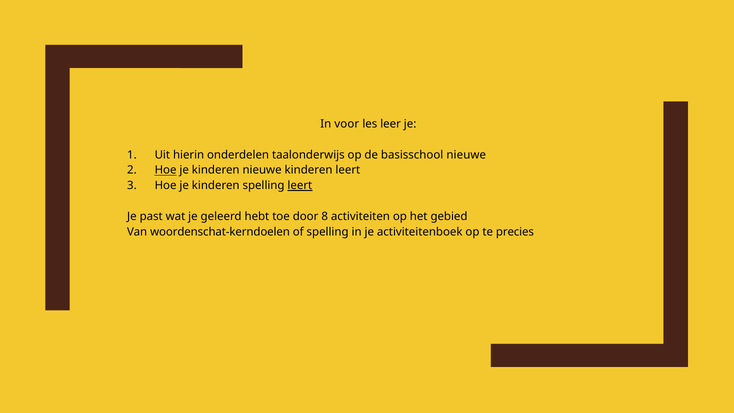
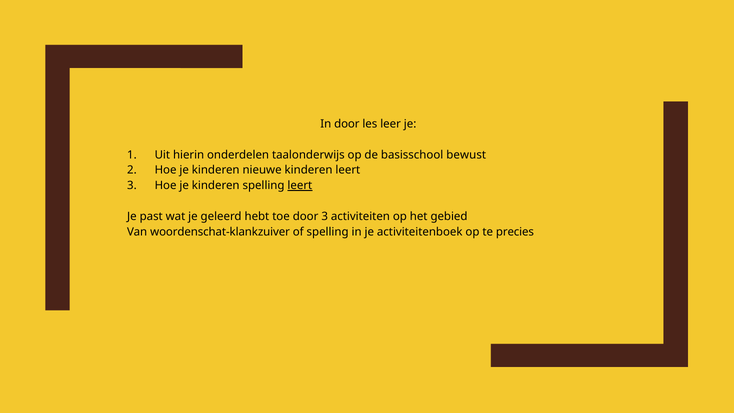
In voor: voor -> door
basisschool nieuwe: nieuwe -> bewust
Hoe at (166, 170) underline: present -> none
door 8: 8 -> 3
woordenschat-kerndoelen: woordenschat-kerndoelen -> woordenschat-klankzuiver
